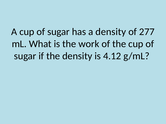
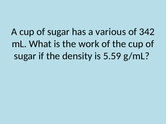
a density: density -> various
277: 277 -> 342
4.12: 4.12 -> 5.59
